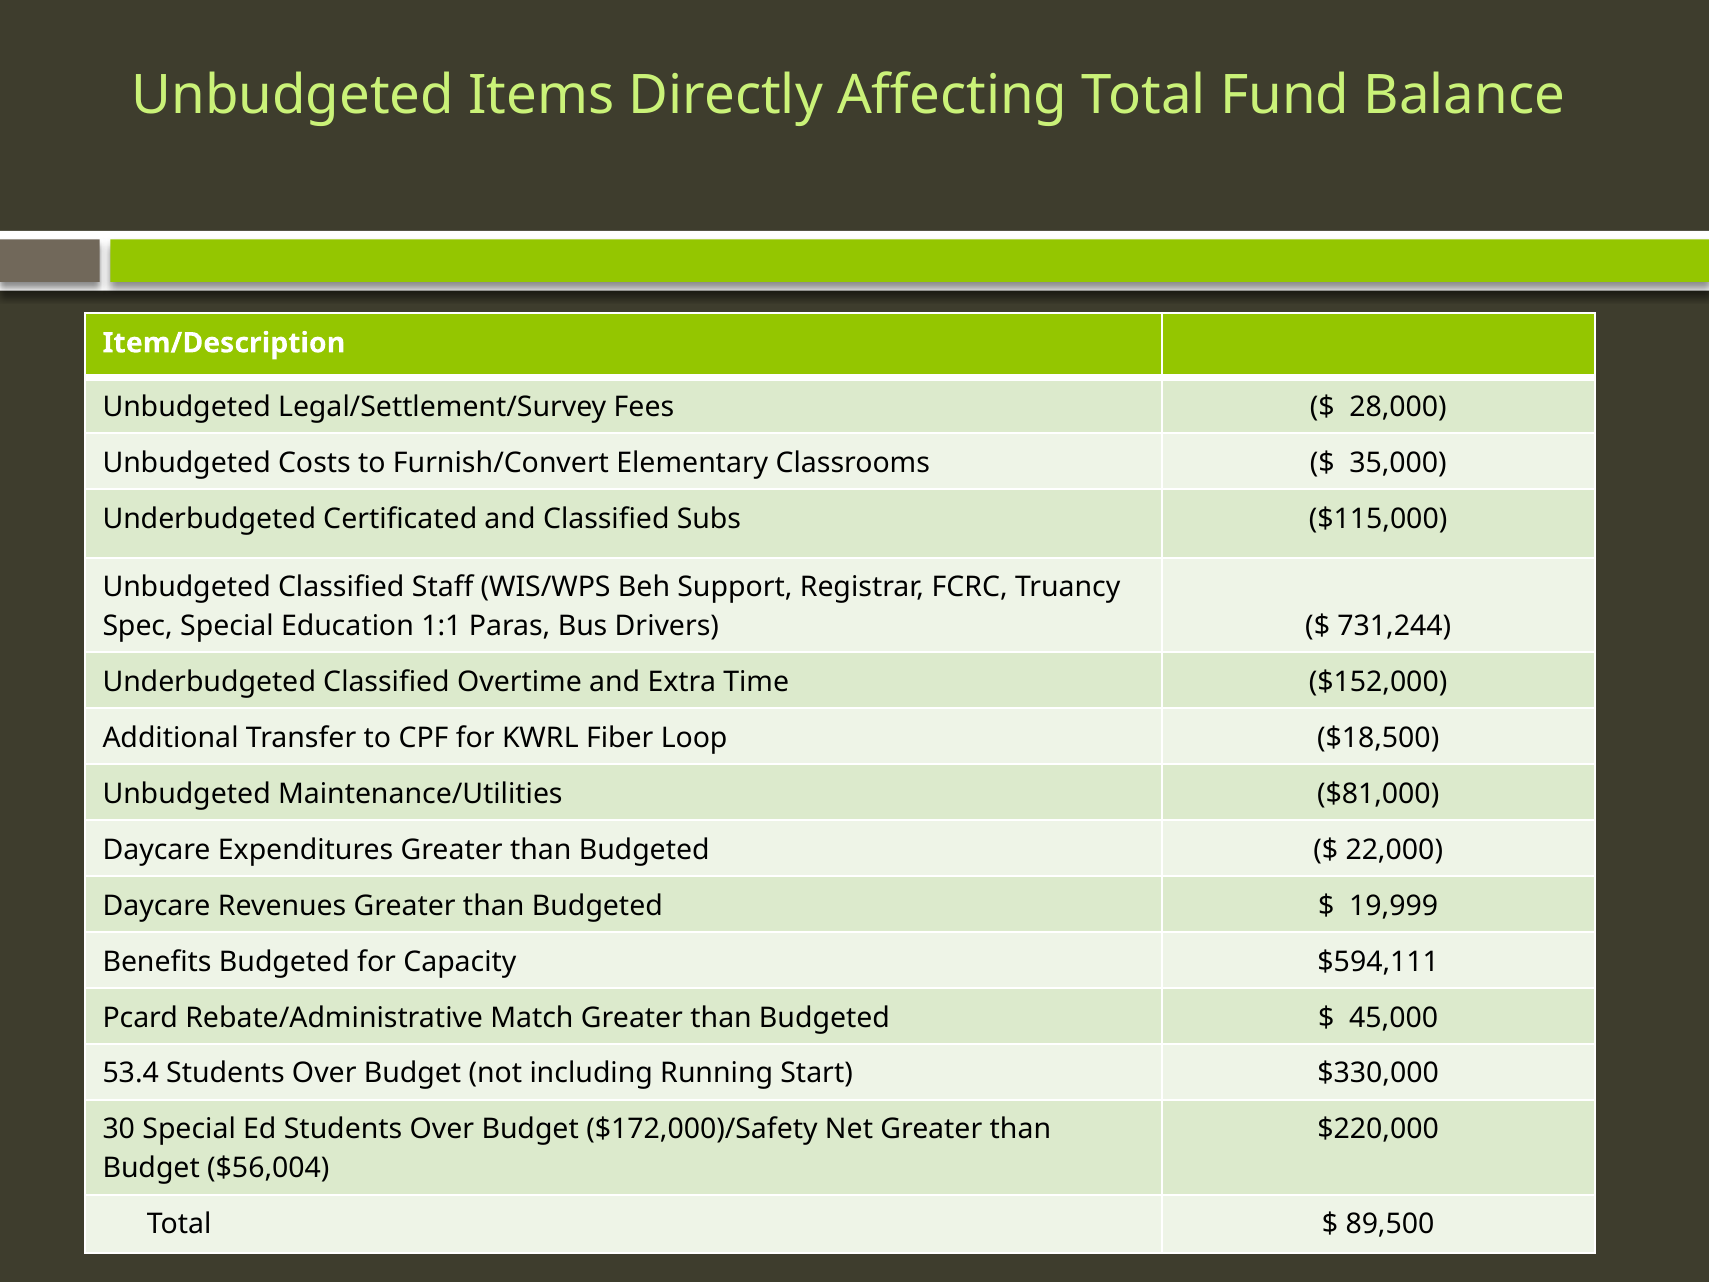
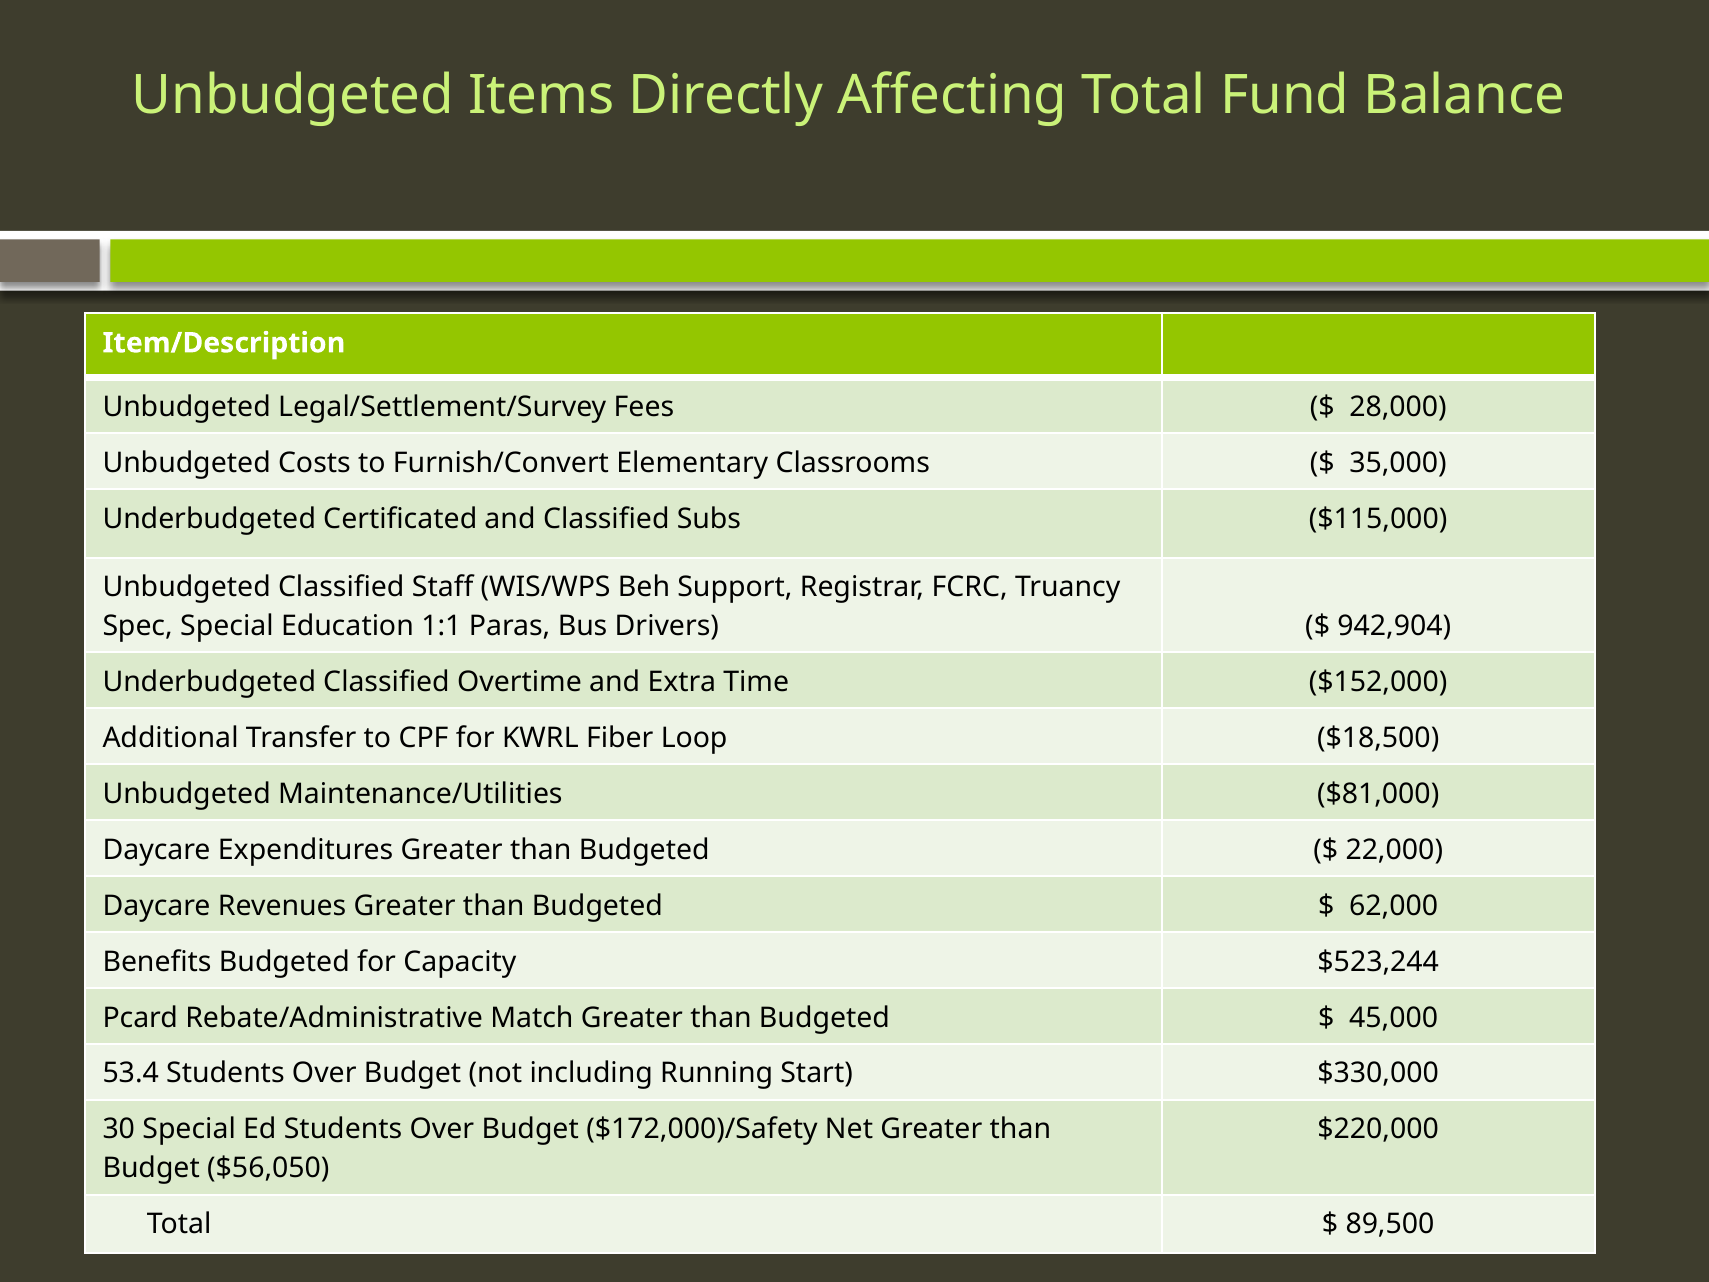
731,244: 731,244 -> 942,904
19,999: 19,999 -> 62,000
$594,111: $594,111 -> $523,244
$56,004: $56,004 -> $56,050
